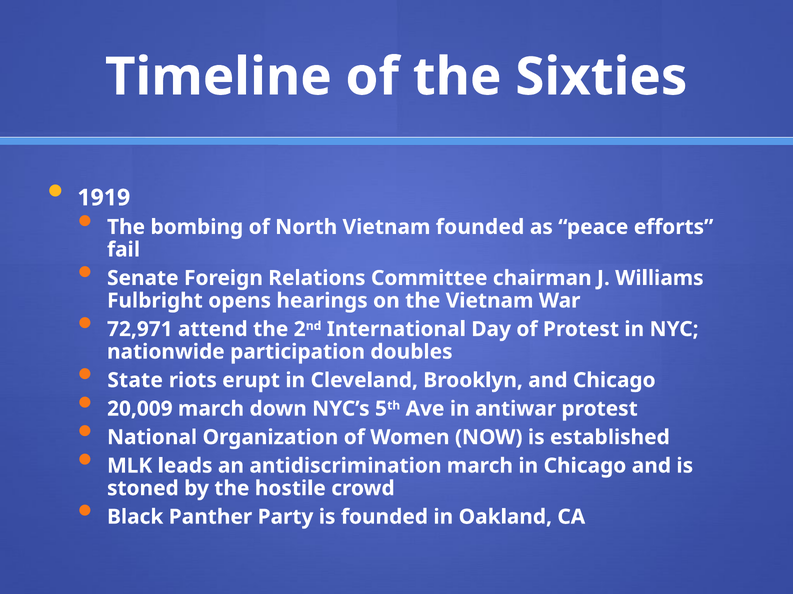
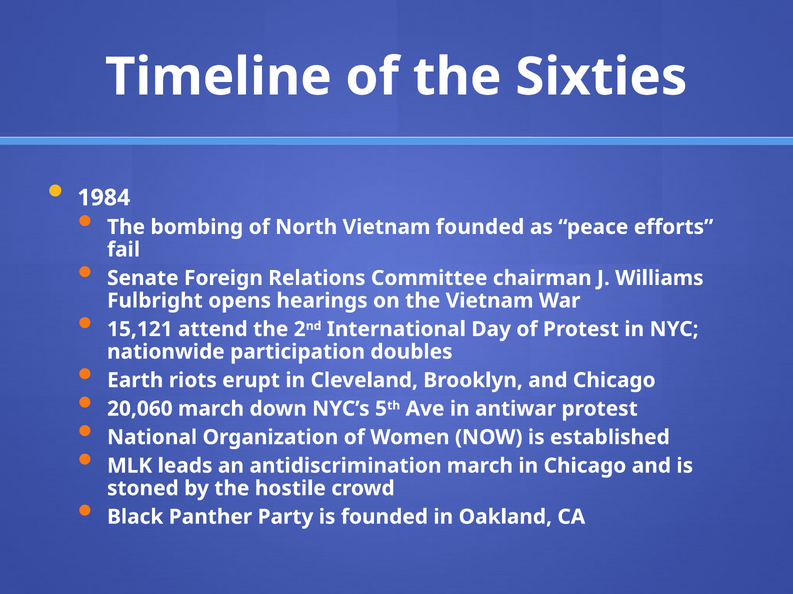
1919: 1919 -> 1984
72,971: 72,971 -> 15,121
State: State -> Earth
20,009: 20,009 -> 20,060
